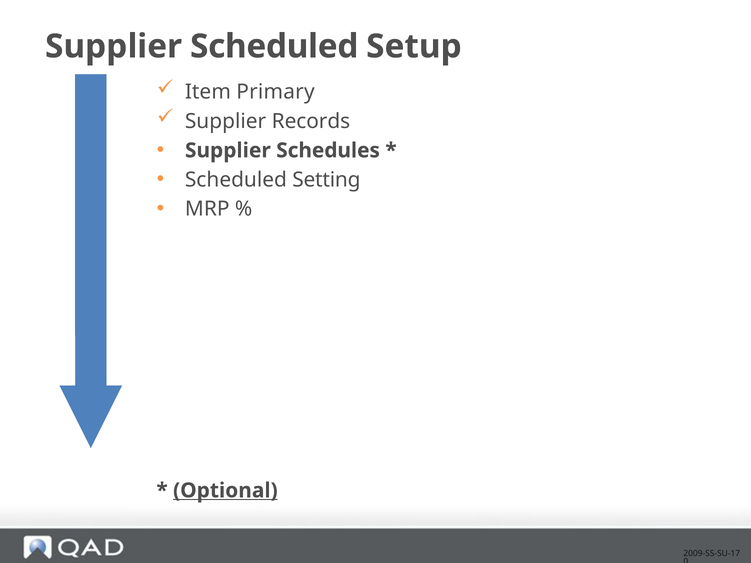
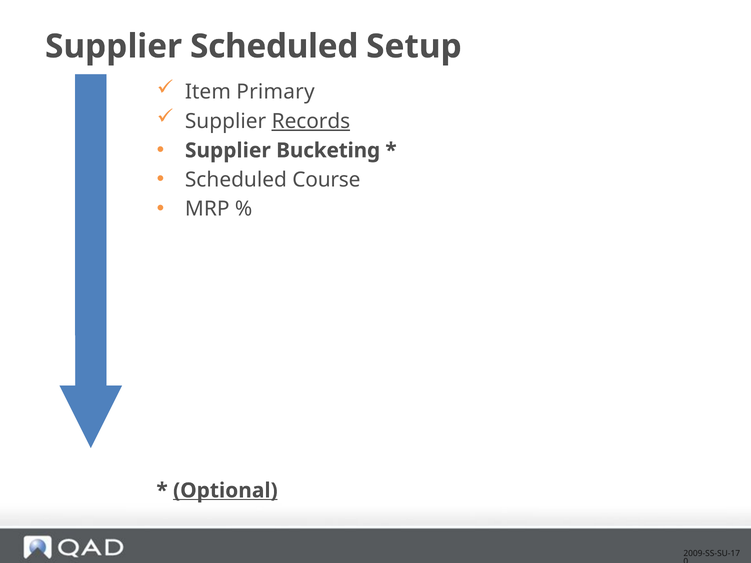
Records underline: none -> present
Schedules: Schedules -> Bucketing
Setting: Setting -> Course
